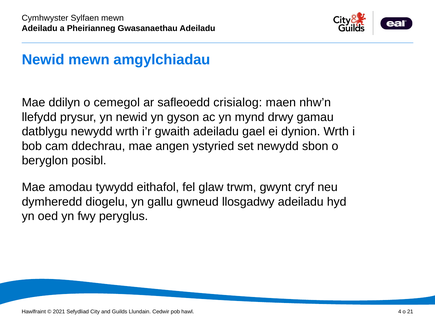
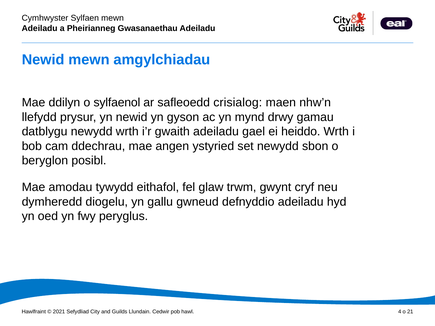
cemegol: cemegol -> sylfaenol
dynion: dynion -> heiddo
llosgadwy: llosgadwy -> defnyddio
